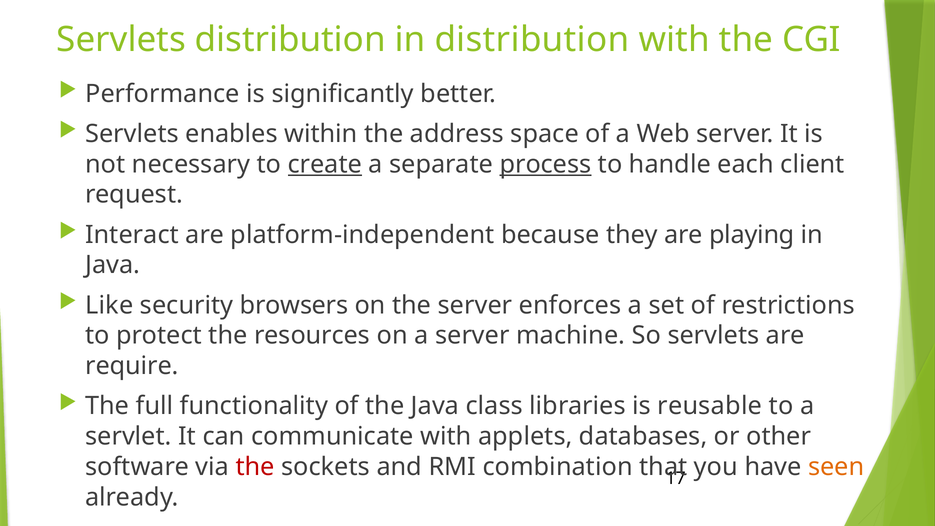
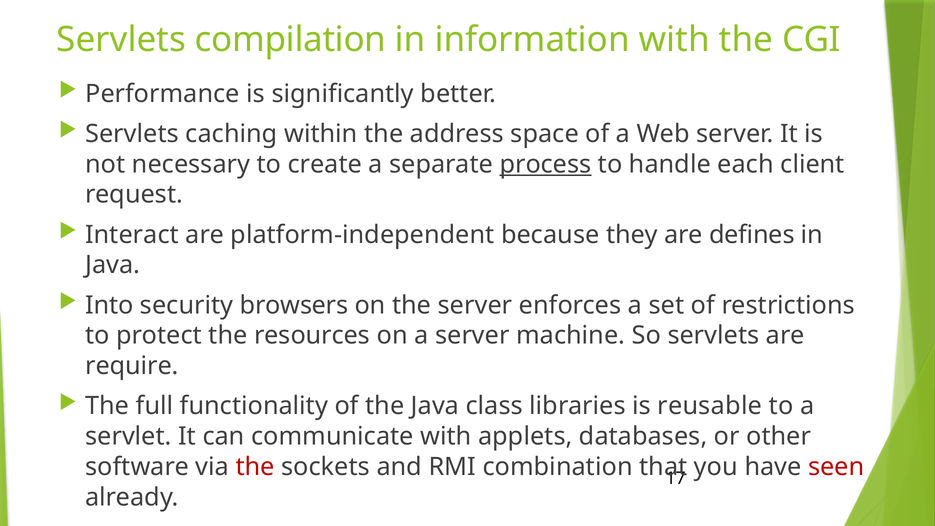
Servlets distribution: distribution -> compilation
in distribution: distribution -> information
enables: enables -> caching
create underline: present -> none
playing: playing -> defines
Like: Like -> Into
seen colour: orange -> red
